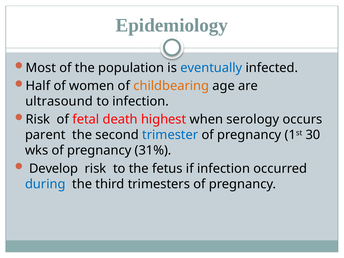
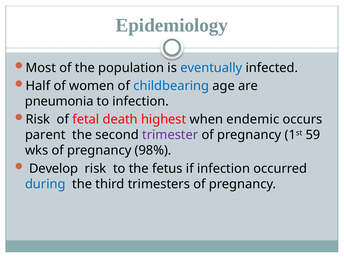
childbearing colour: orange -> blue
ultrasound: ultrasound -> pneumonia
serology: serology -> endemic
trimester colour: blue -> purple
30: 30 -> 59
31%: 31% -> 98%
